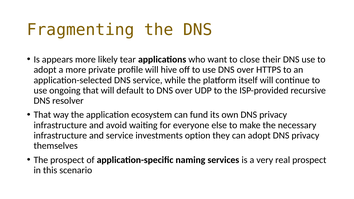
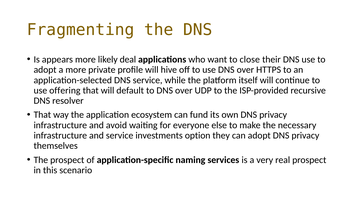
tear: tear -> deal
ongoing: ongoing -> offering
